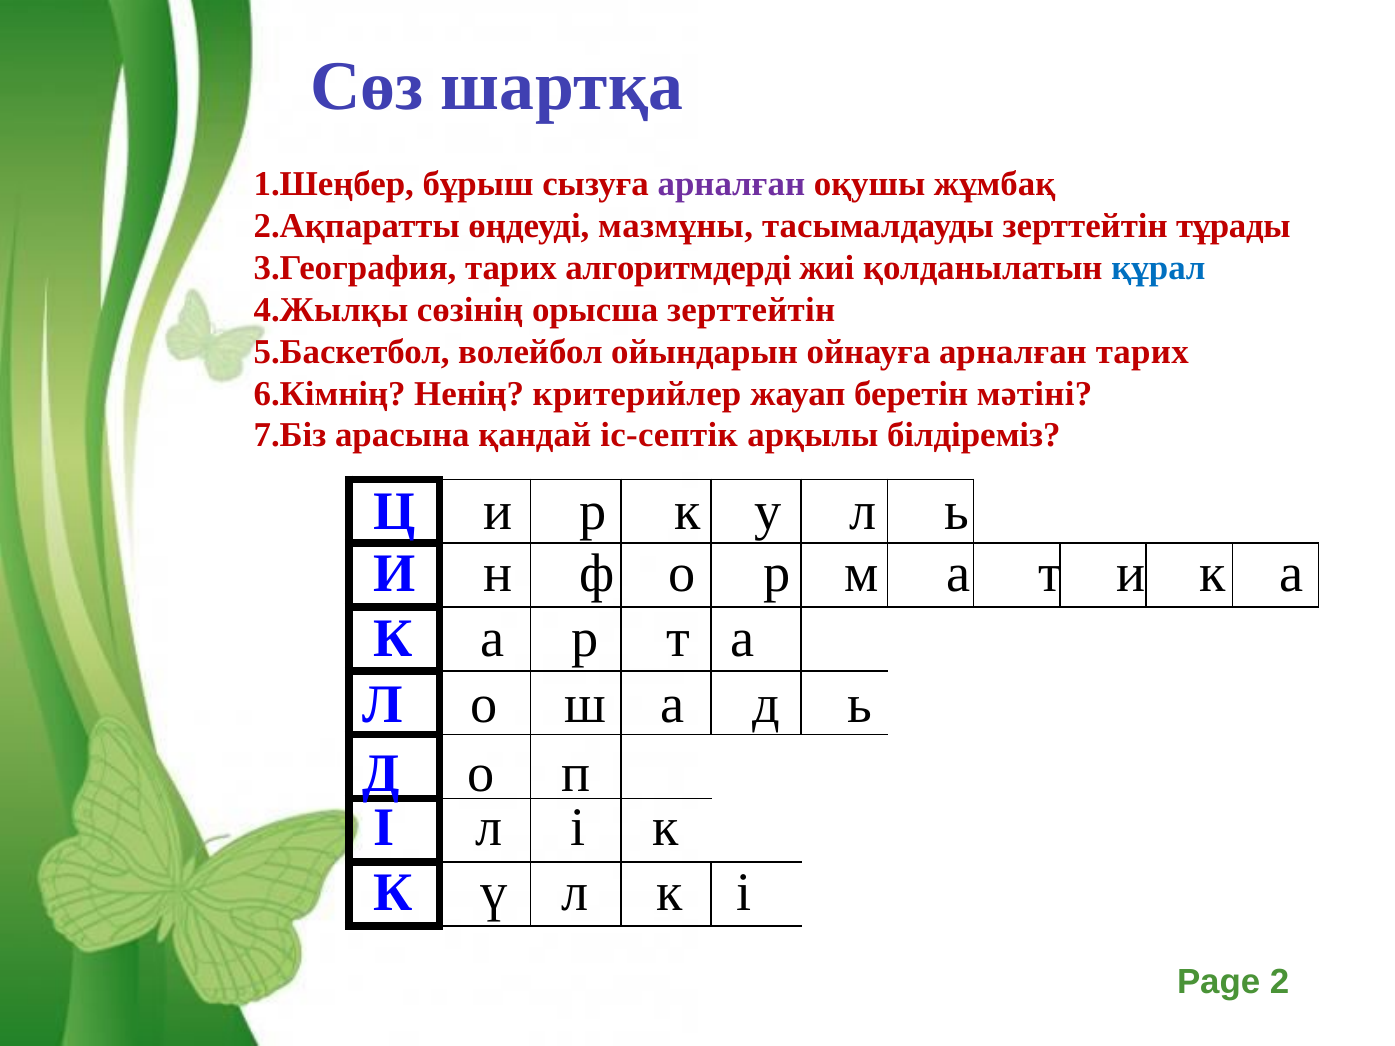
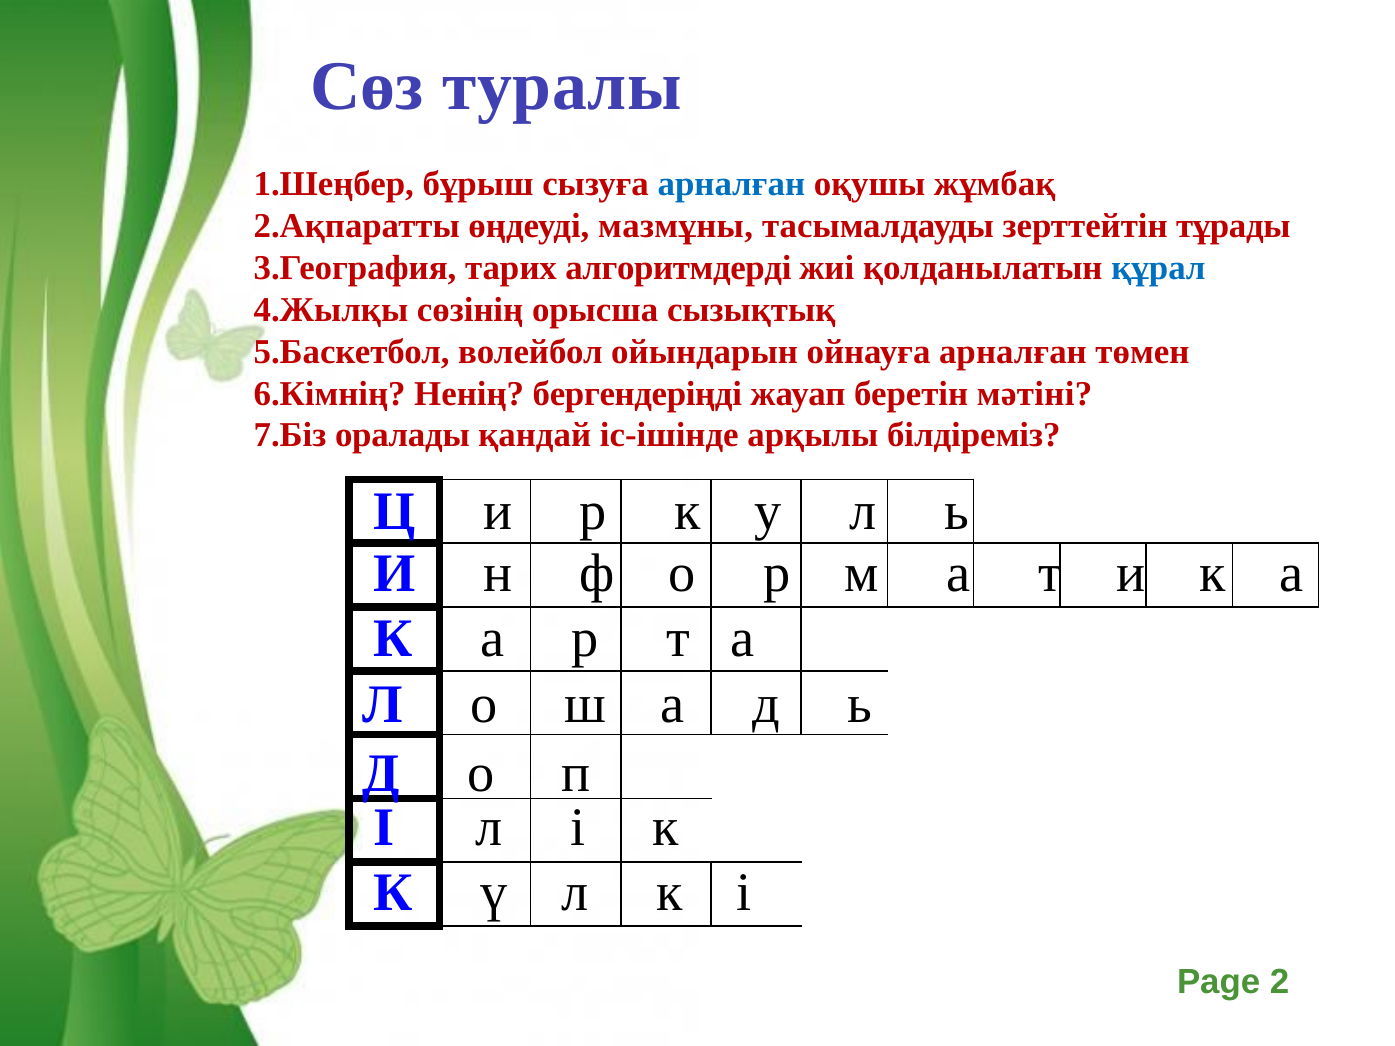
шартқа: шартқа -> туралы
арналған at (731, 184) colour: purple -> blue
орысша зерттейтін: зерттейтін -> сызықтық
арналған тарих: тарих -> төмен
критерийлер: критерийлер -> бергендеріңді
арасына: арасына -> оралады
іс-септік: іс-септік -> іс-ішінде
